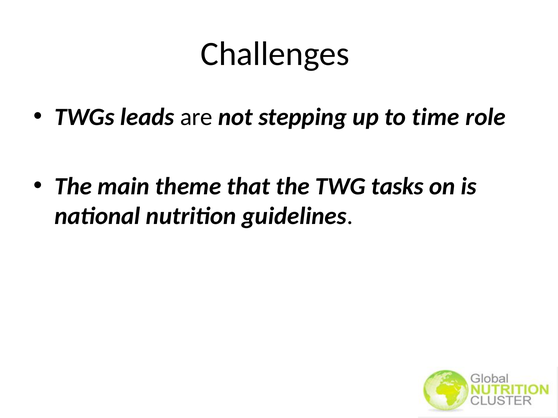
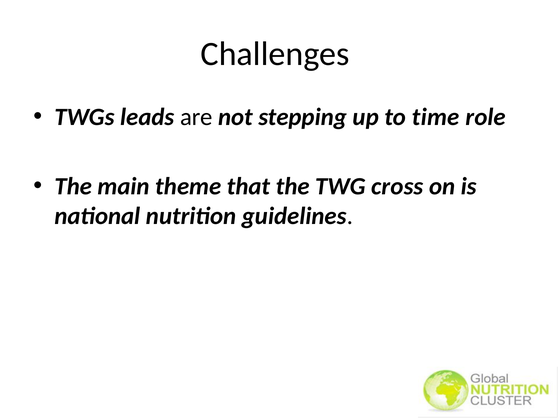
tasks: tasks -> cross
